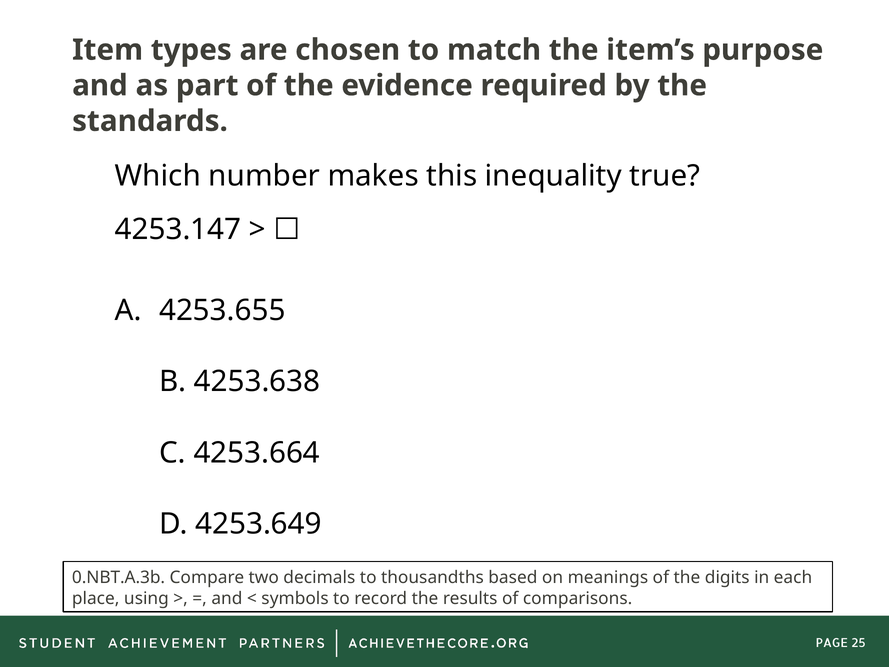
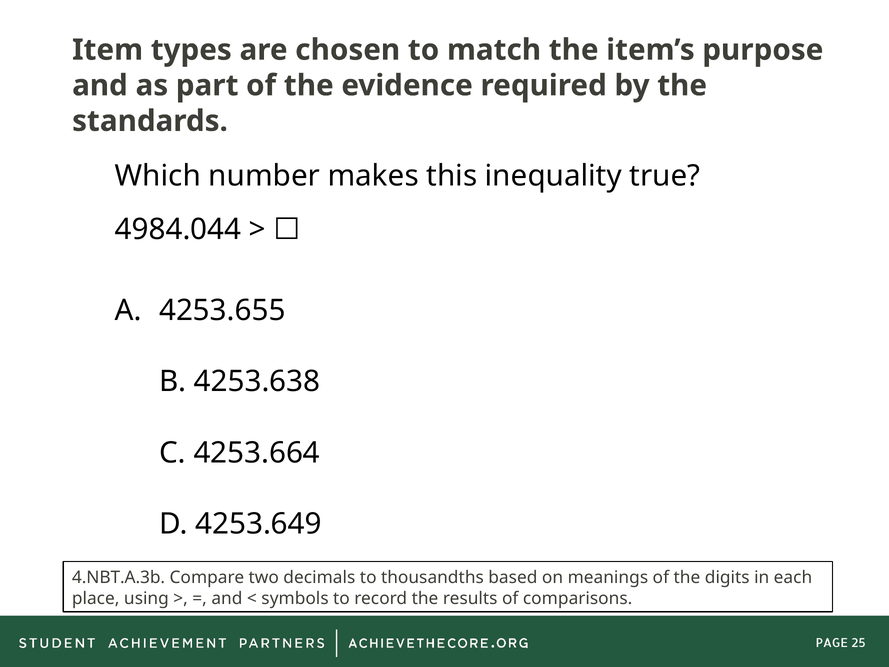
4253.147: 4253.147 -> 4984.044
0.NBT.A.3b: 0.NBT.A.3b -> 4.NBT.A.3b
